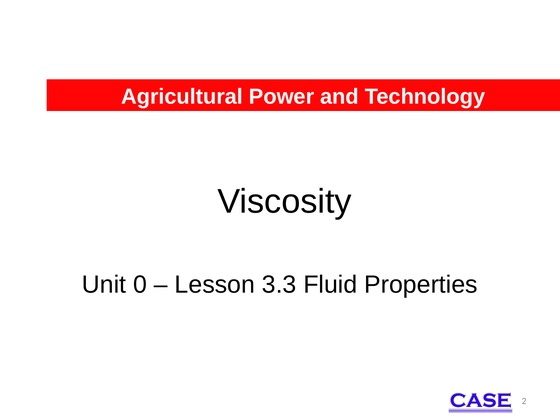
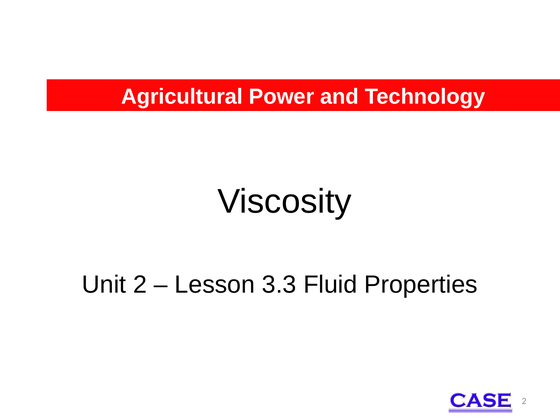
Unit 0: 0 -> 2
